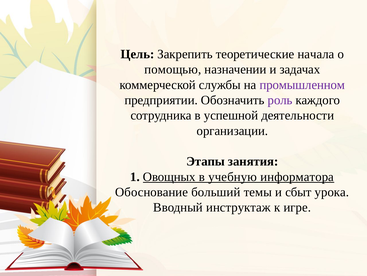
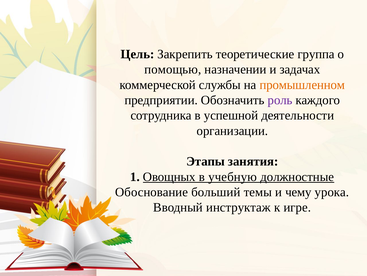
начала: начала -> группа
промышленном colour: purple -> orange
информатора: информатора -> должностные
сбыт: сбыт -> чему
